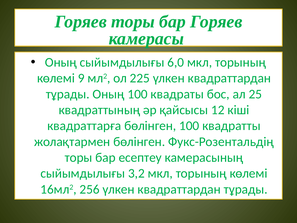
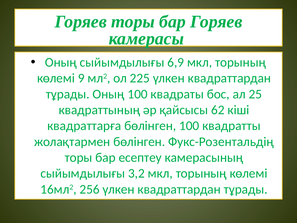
6,0: 6,0 -> 6,9
12: 12 -> 62
